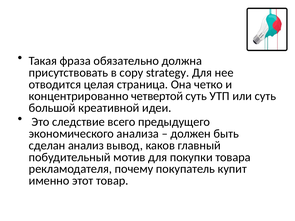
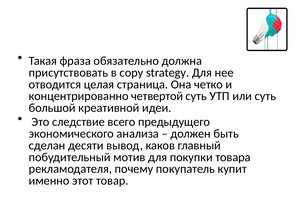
анализ: анализ -> десяти
